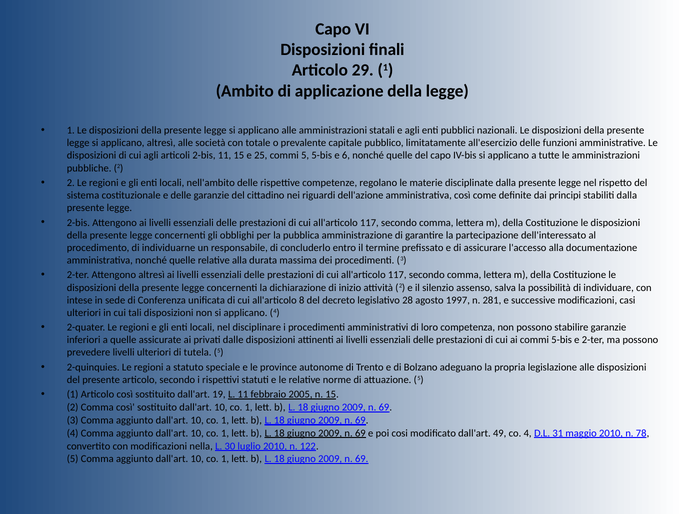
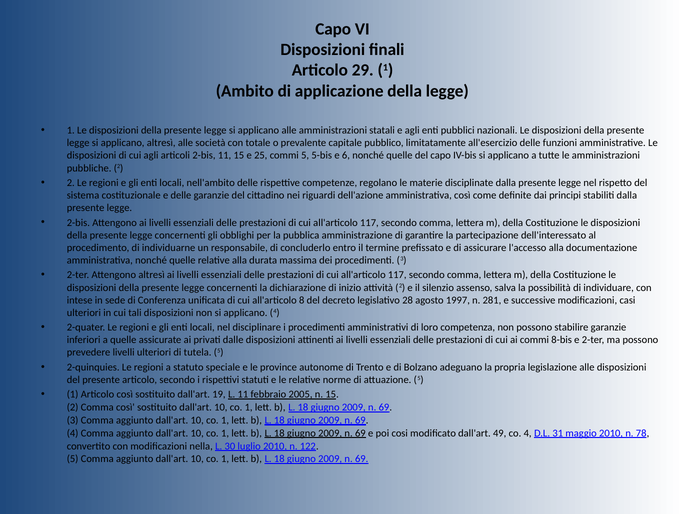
commi 5-bis: 5-bis -> 8-bis
